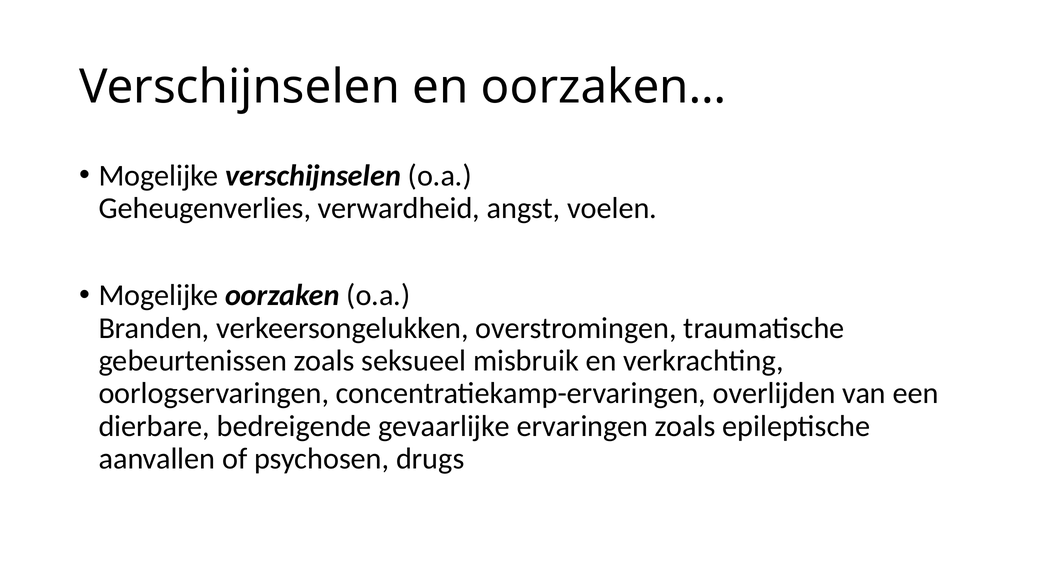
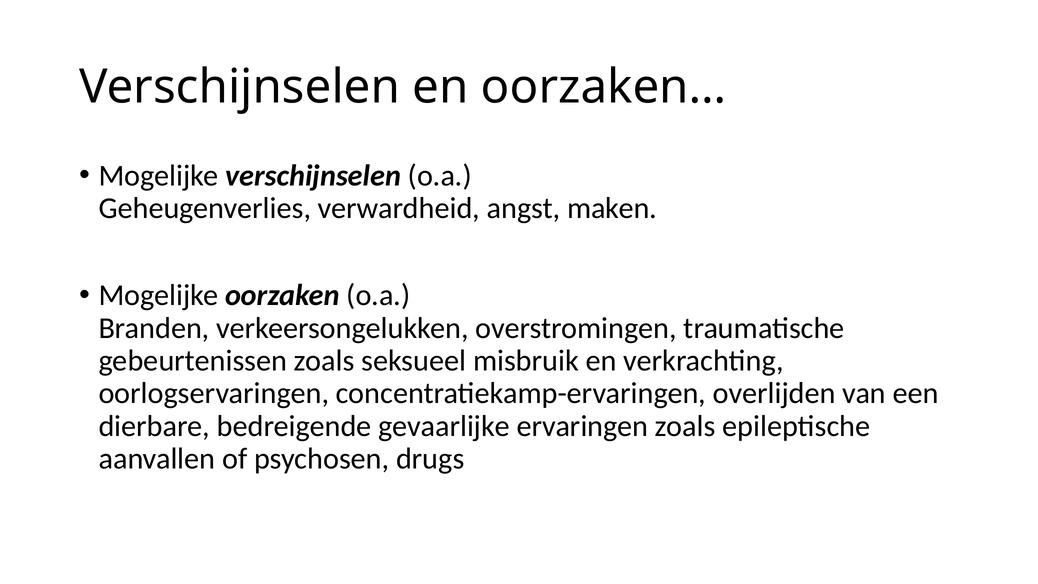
voelen: voelen -> maken
